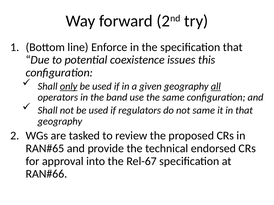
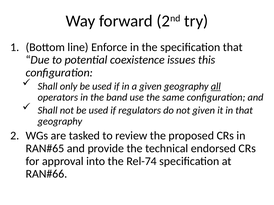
only underline: present -> none
not same: same -> given
Rel-67: Rel-67 -> Rel-74
